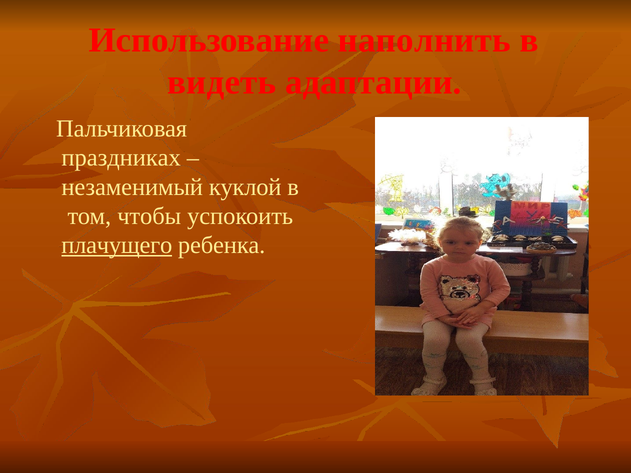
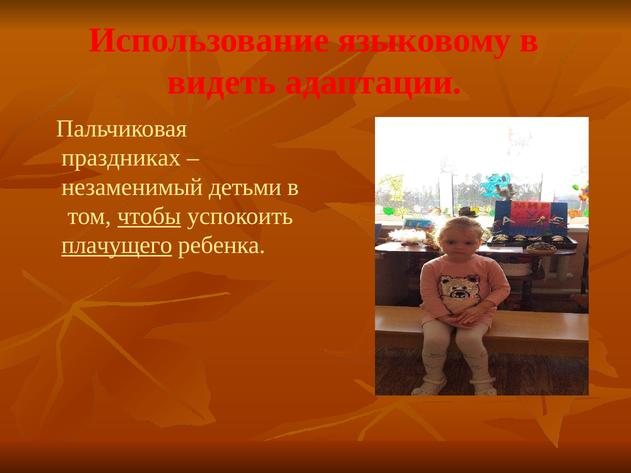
наполнить: наполнить -> языковому
куклой: куклой -> детьми
чтобы underline: none -> present
